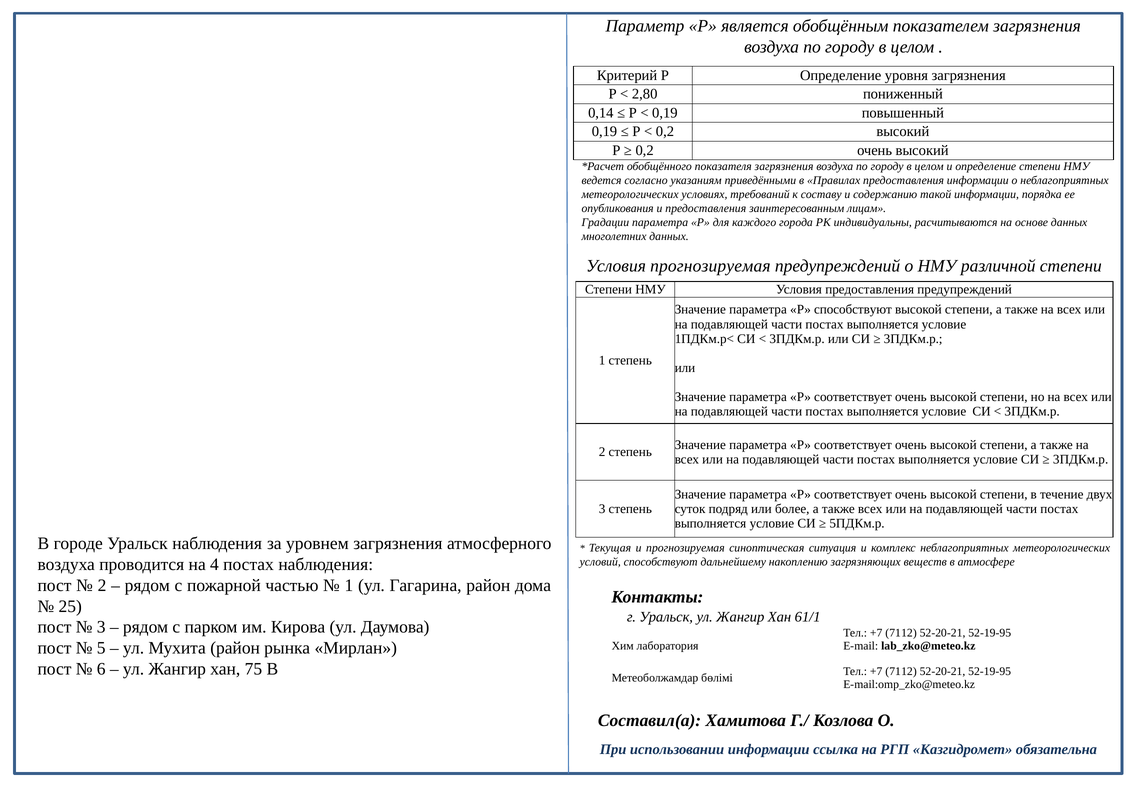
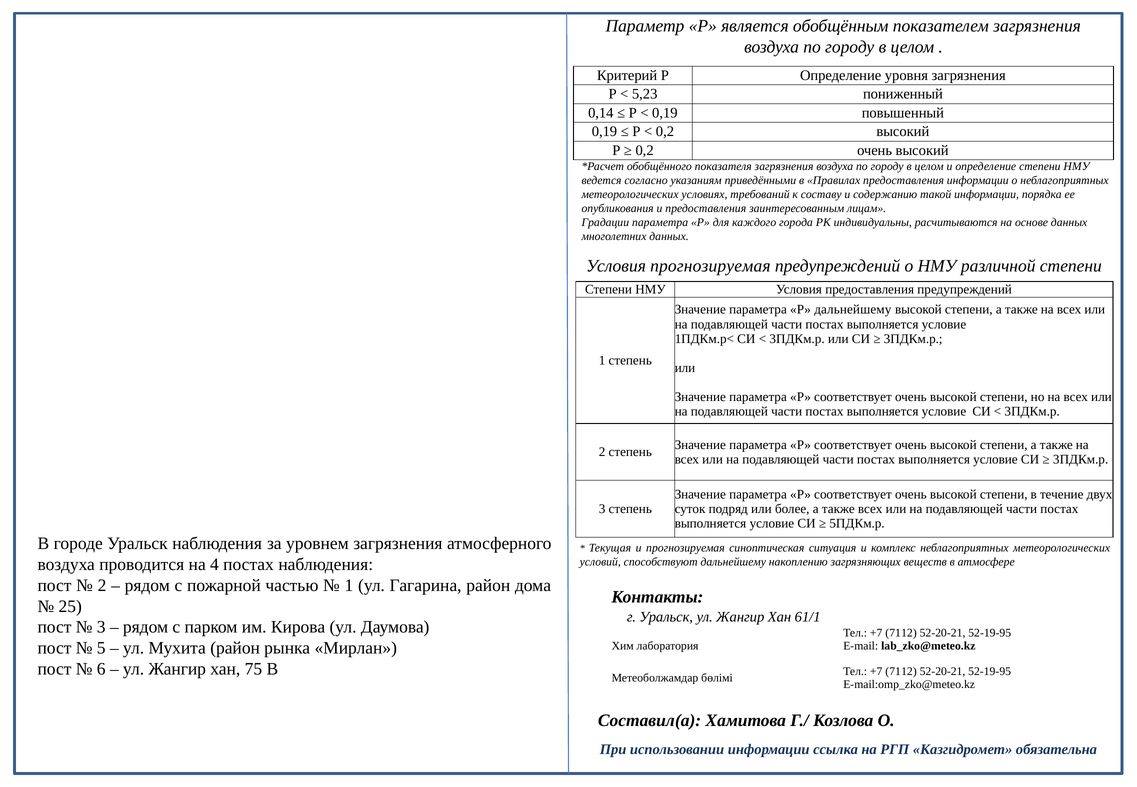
2,80: 2,80 -> 5,23
Р способствуют: способствуют -> дальнейшему
